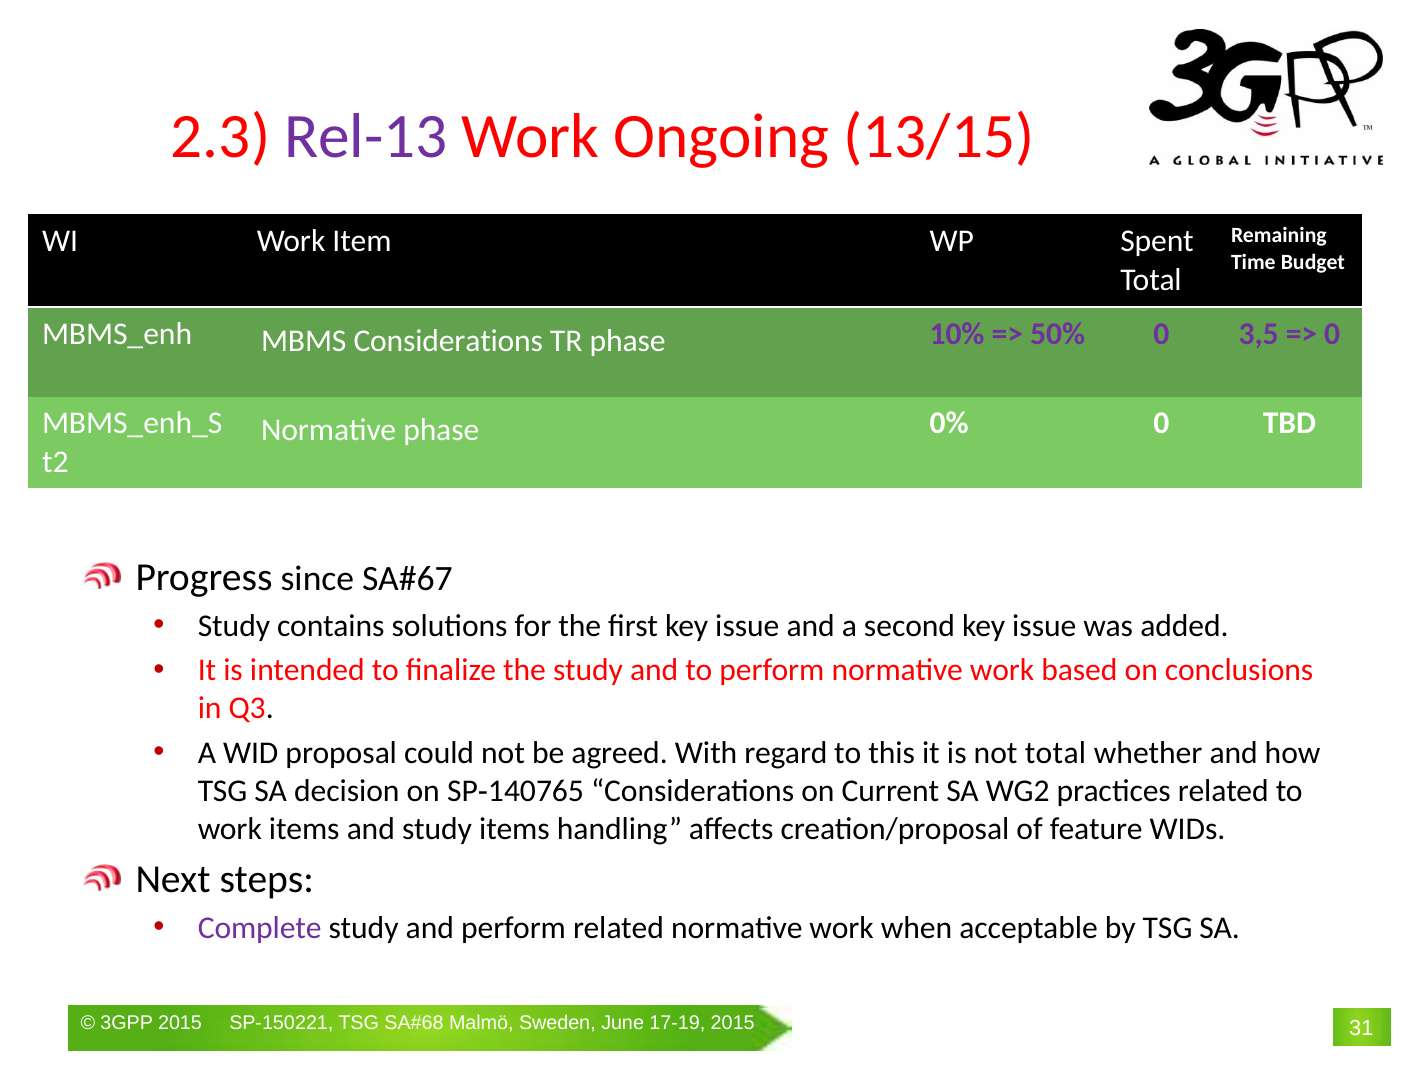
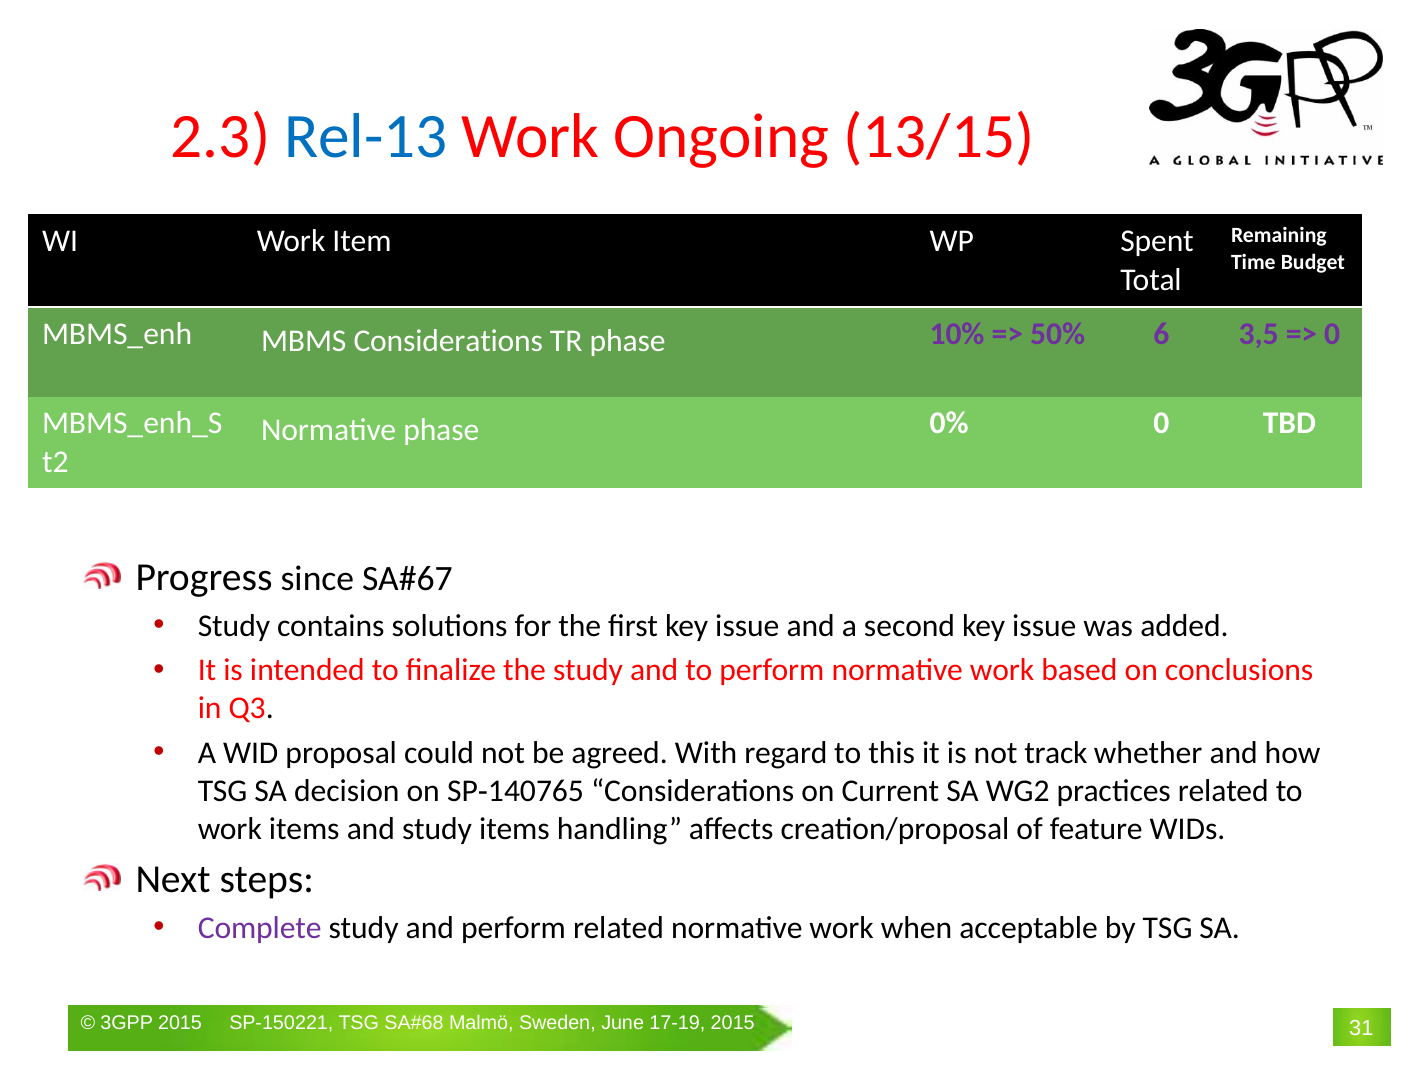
Rel-13 colour: purple -> blue
50% 0: 0 -> 6
not total: total -> track
